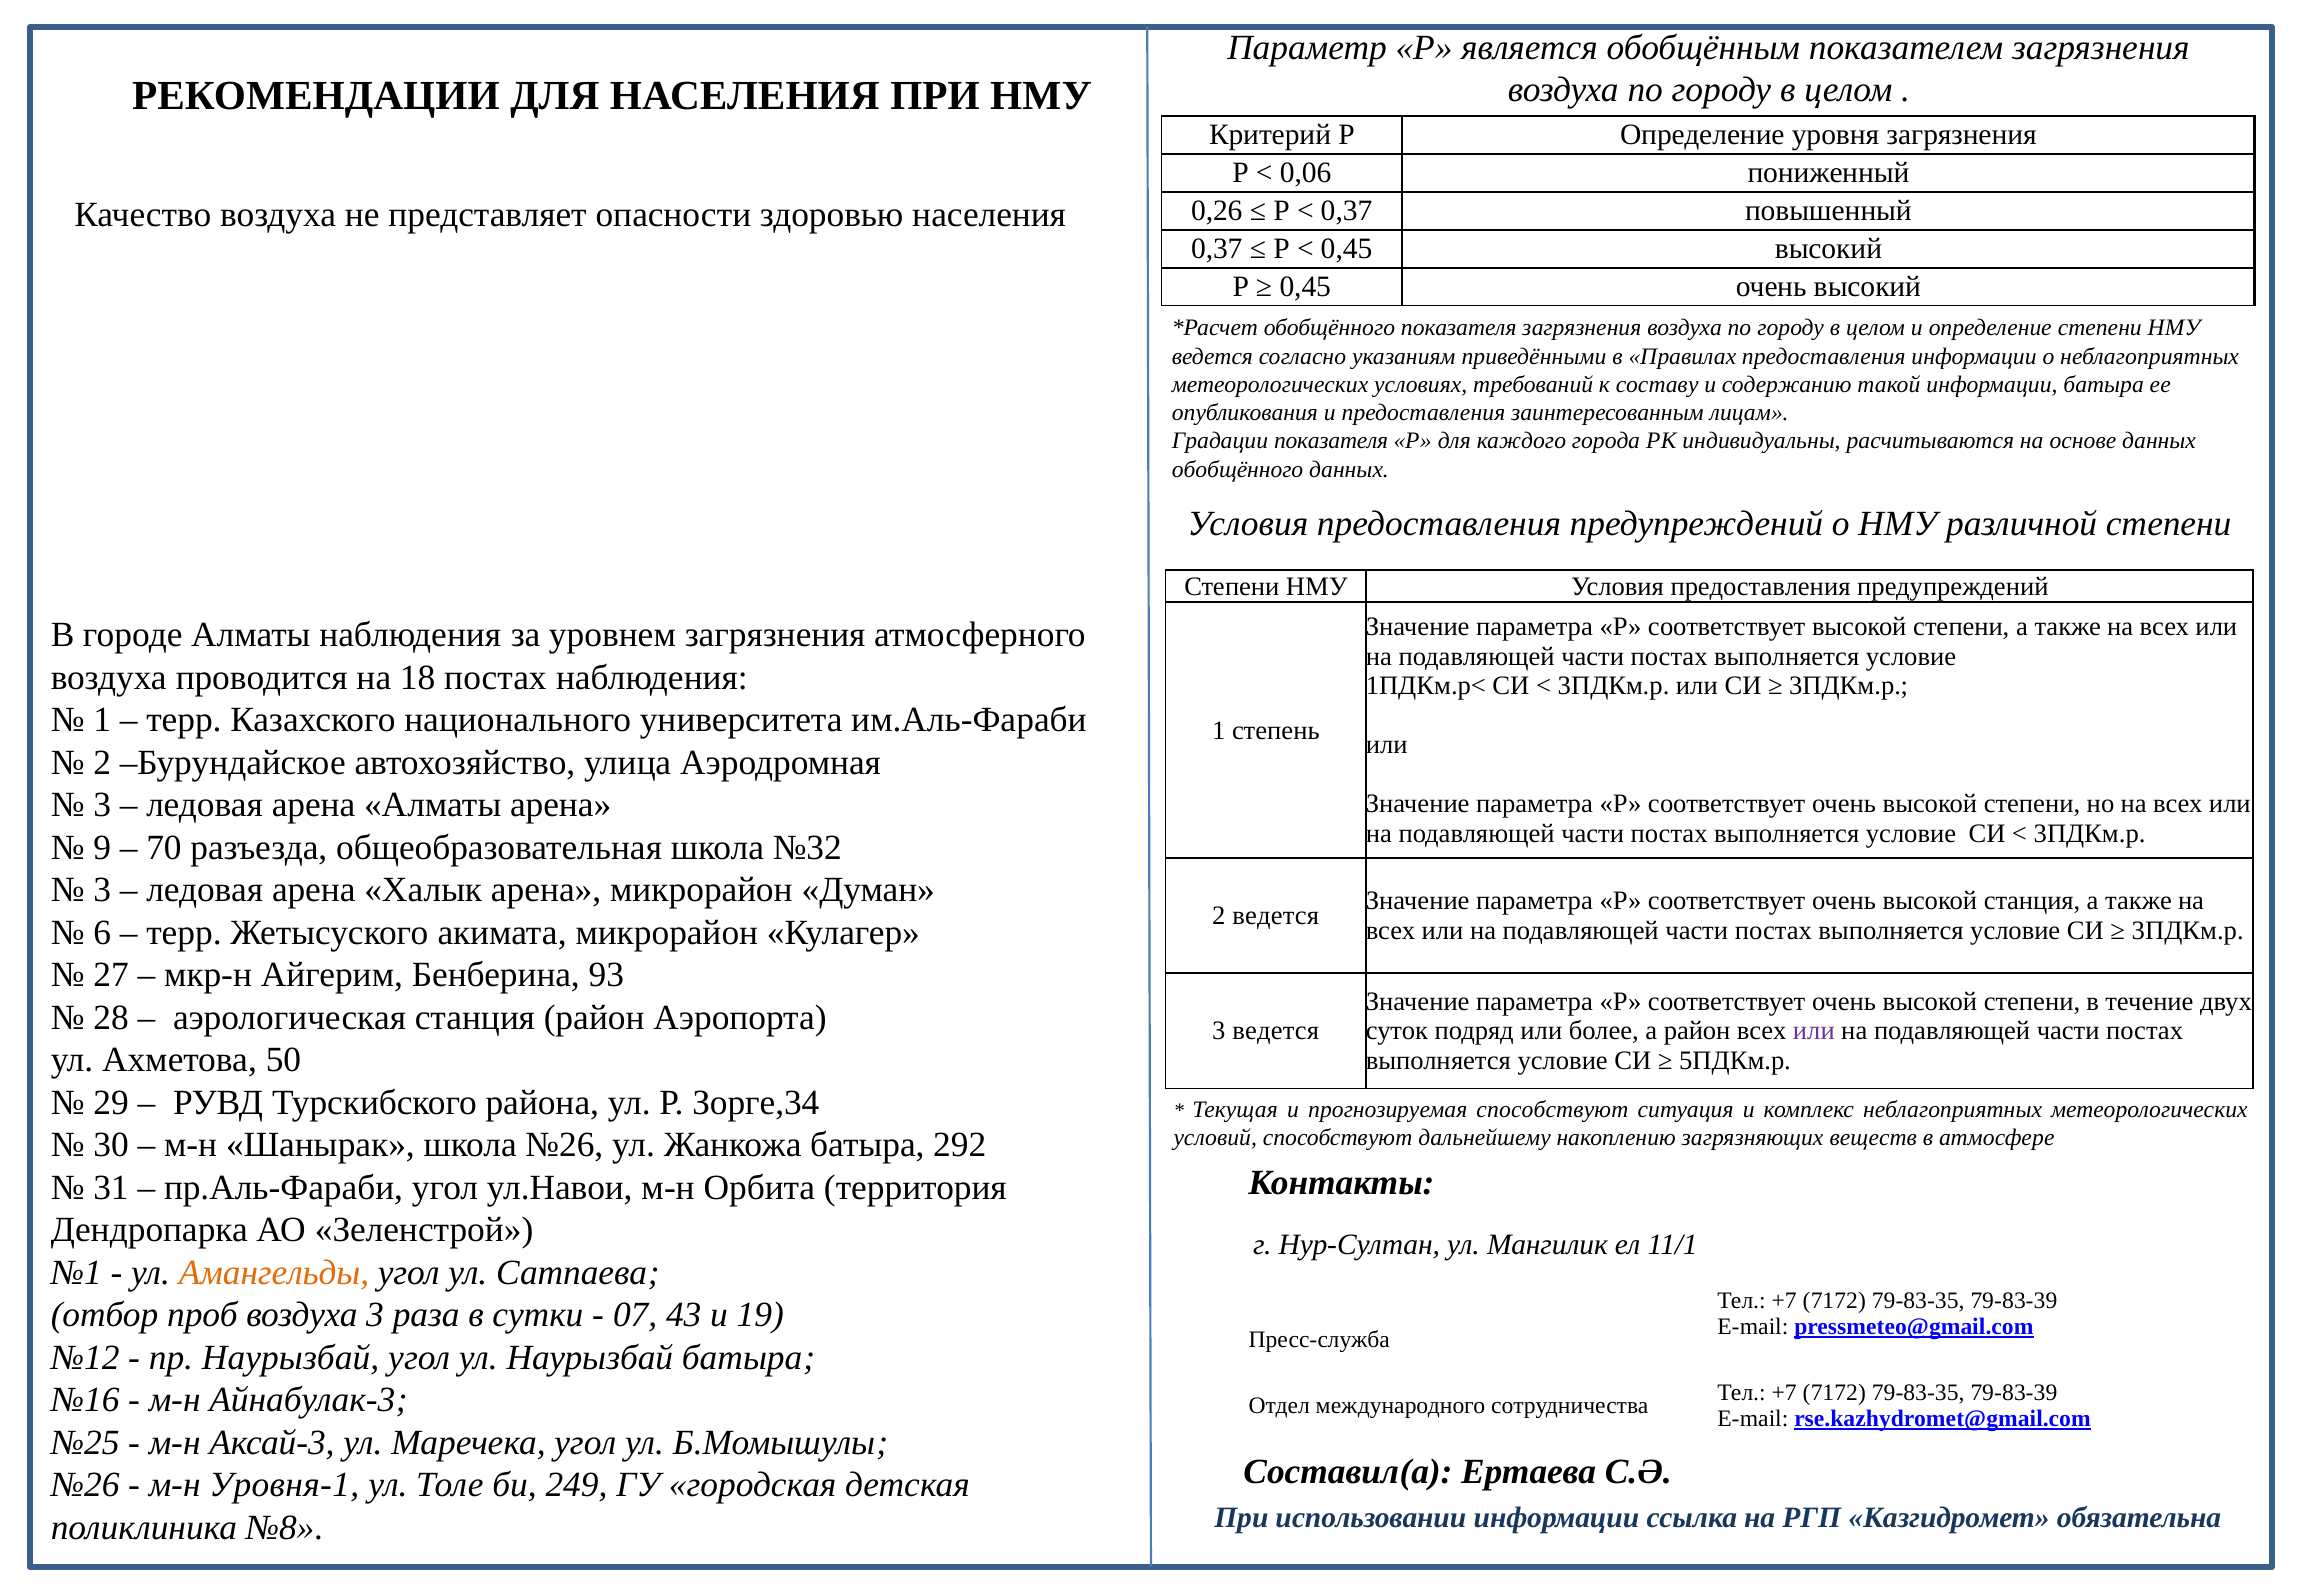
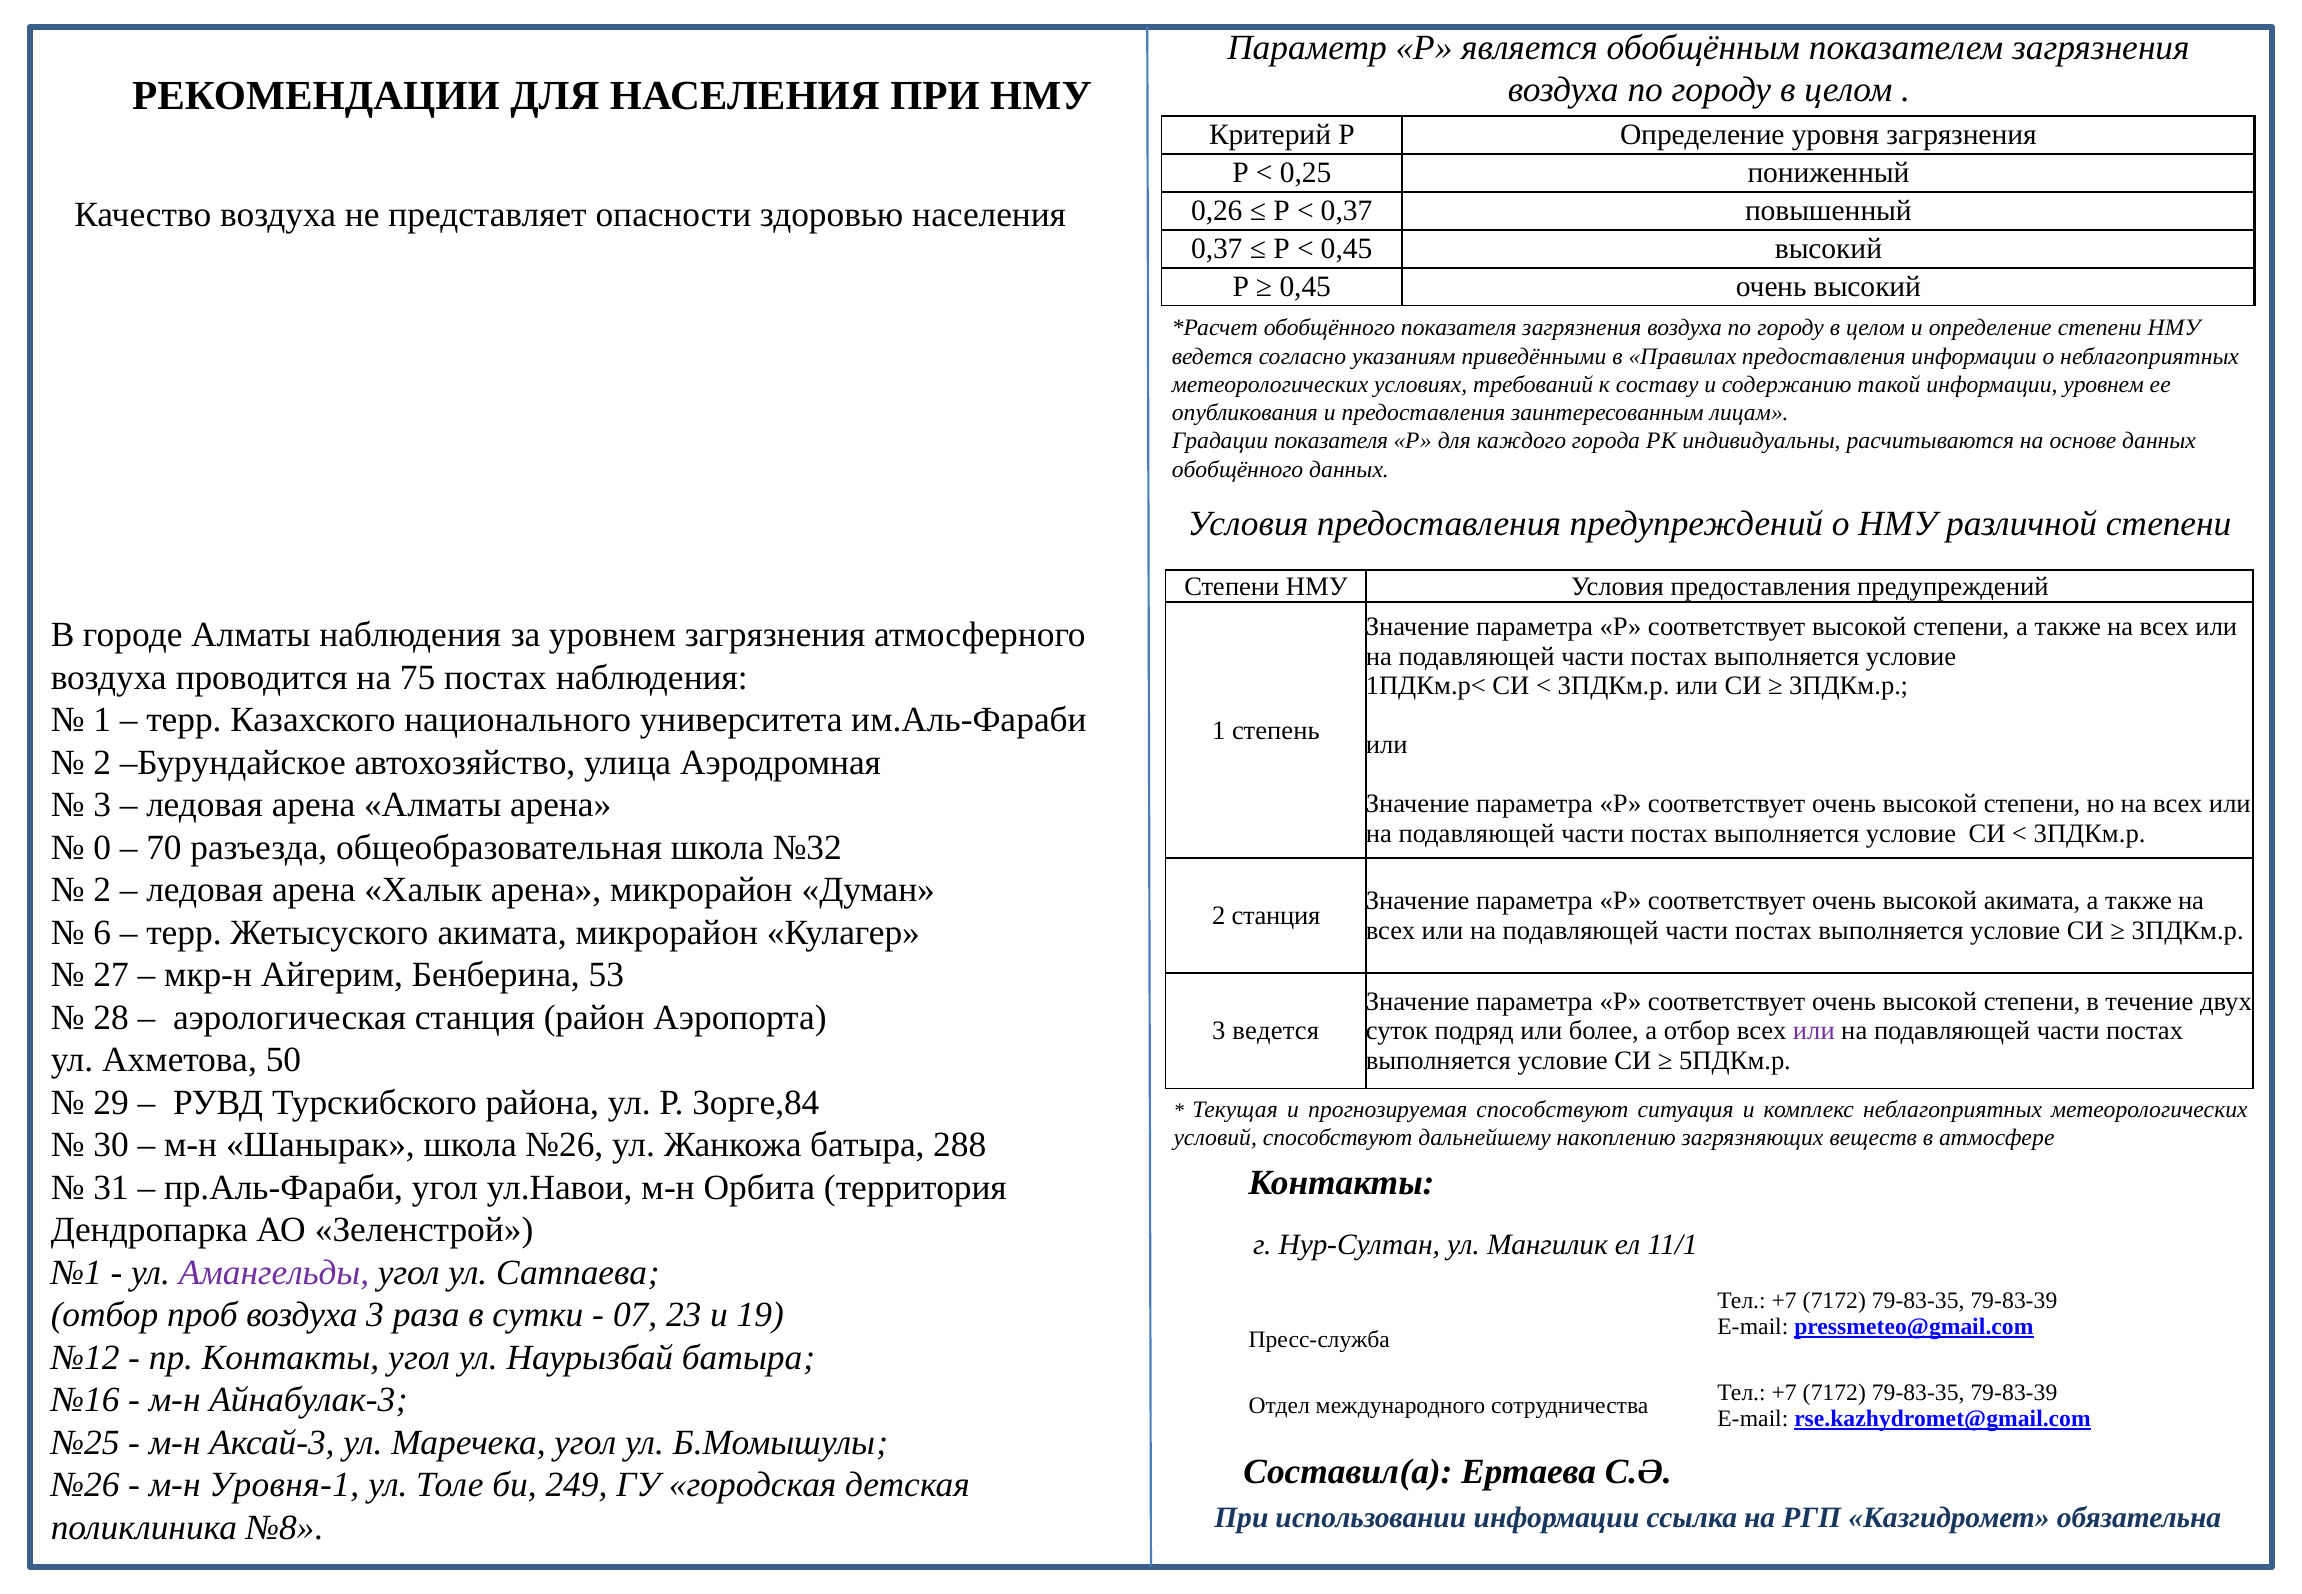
0,06: 0,06 -> 0,25
информации батыра: батыра -> уровнем
18: 18 -> 75
9: 9 -> 0
3 at (102, 890): 3 -> 2
высокой станция: станция -> акимата
2 ведется: ведется -> станция
93: 93 -> 53
а район: район -> отбор
Зорге,34: Зорге,34 -> Зорге,84
292: 292 -> 288
Амангельды colour: orange -> purple
43: 43 -> 23
пр Наурызбай: Наурызбай -> Контакты
